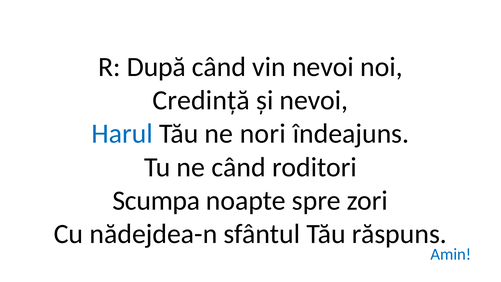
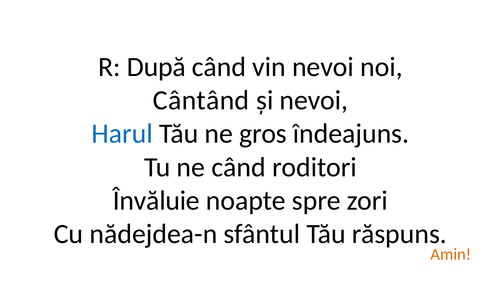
Credință: Credință -> Cântând
nori: nori -> gros
Scumpa: Scumpa -> Învăluie
Amin colour: blue -> orange
